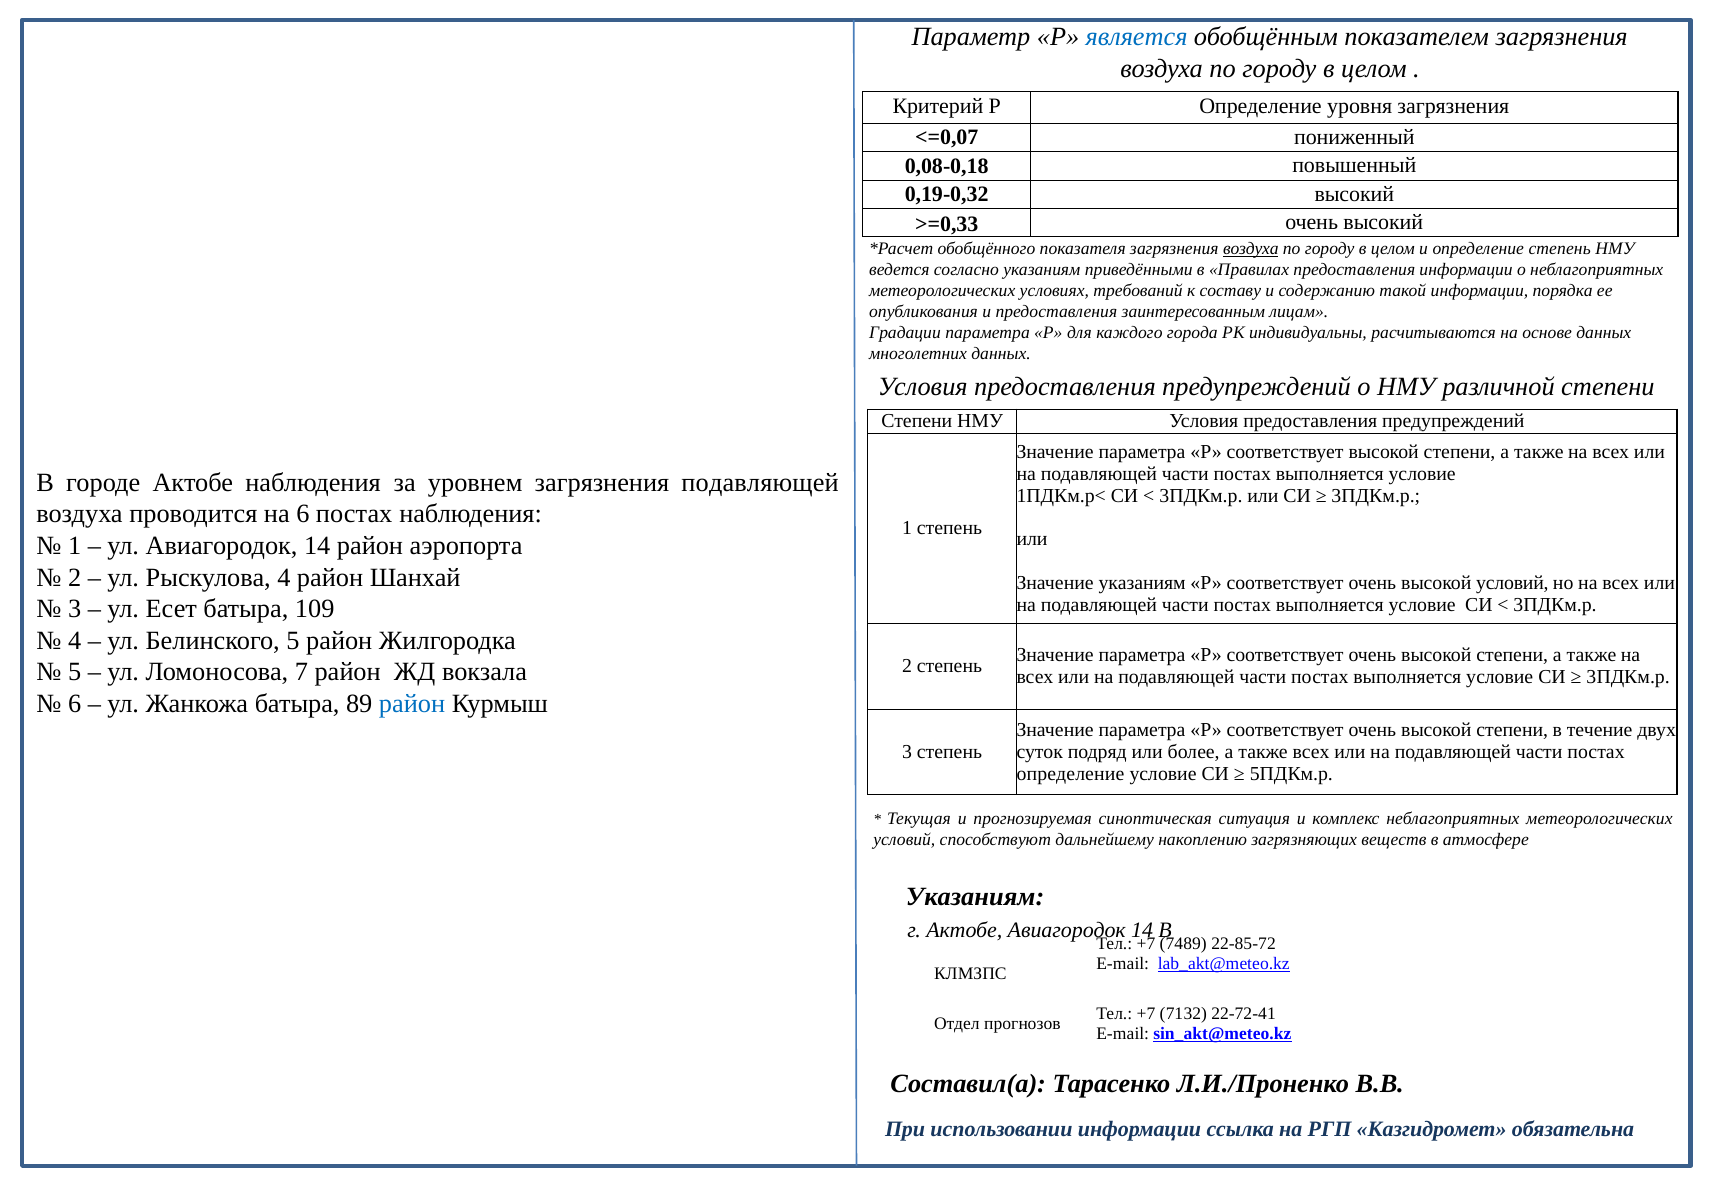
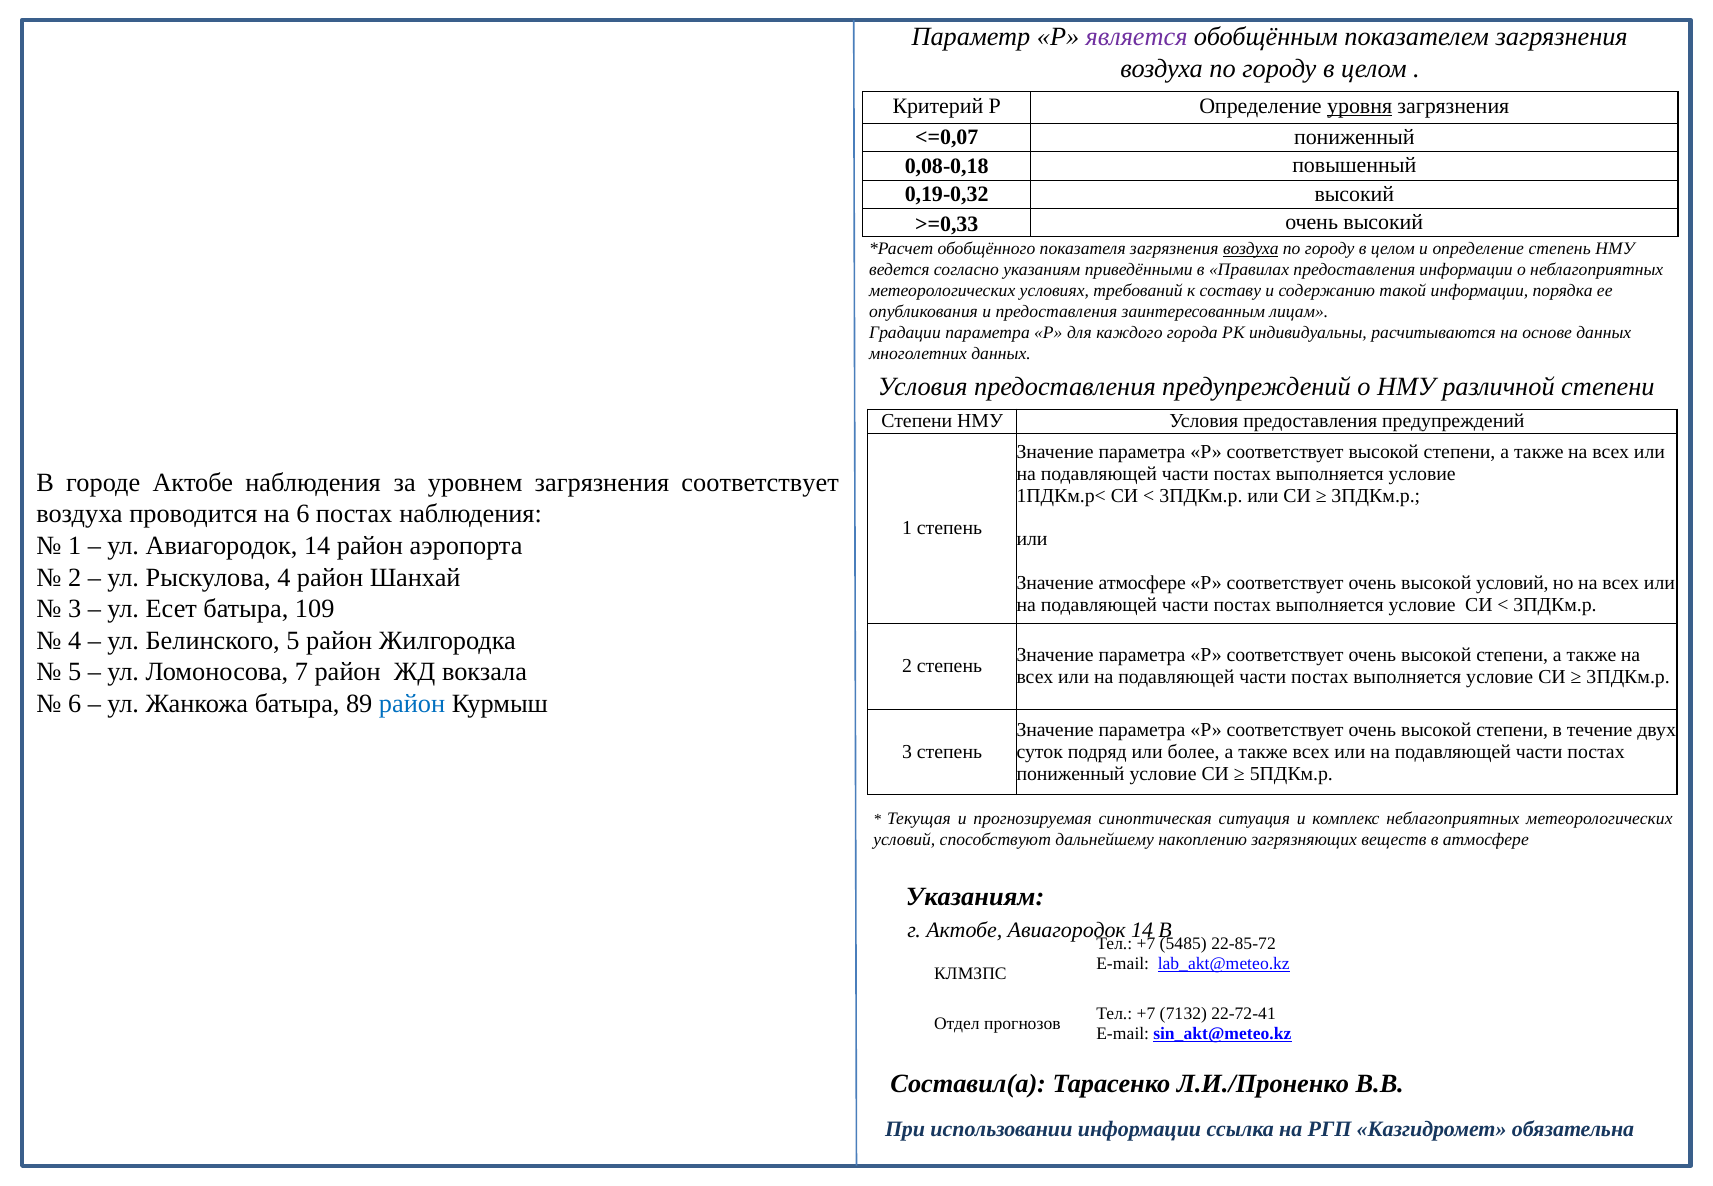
является colour: blue -> purple
уровня underline: none -> present
загрязнения подавляющей: подавляющей -> соответствует
Значение указаниям: указаниям -> атмосфере
определение at (1070, 774): определение -> пониженный
7489: 7489 -> 5485
